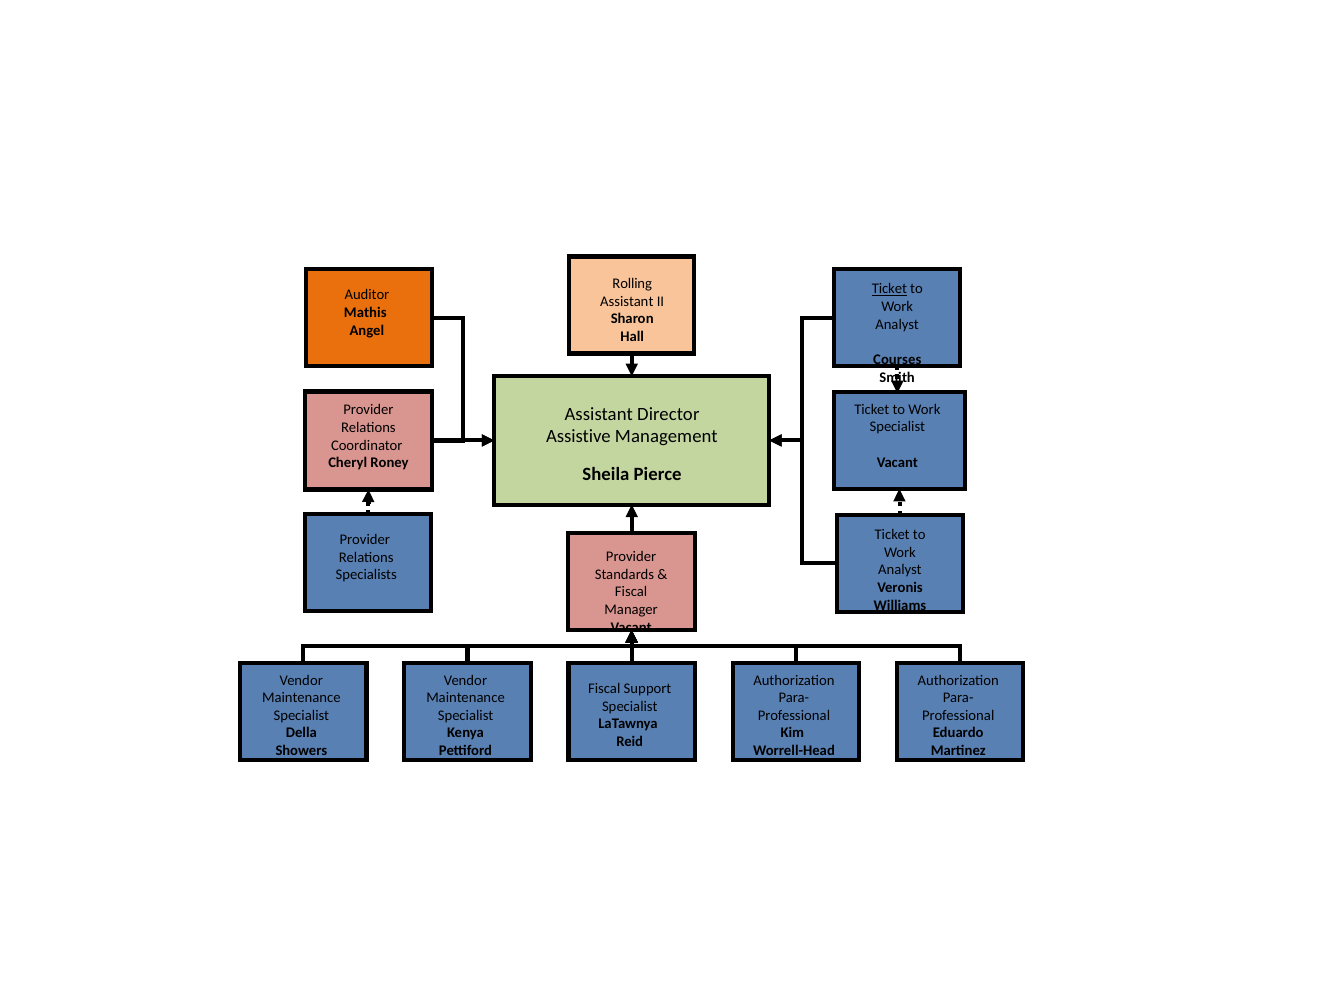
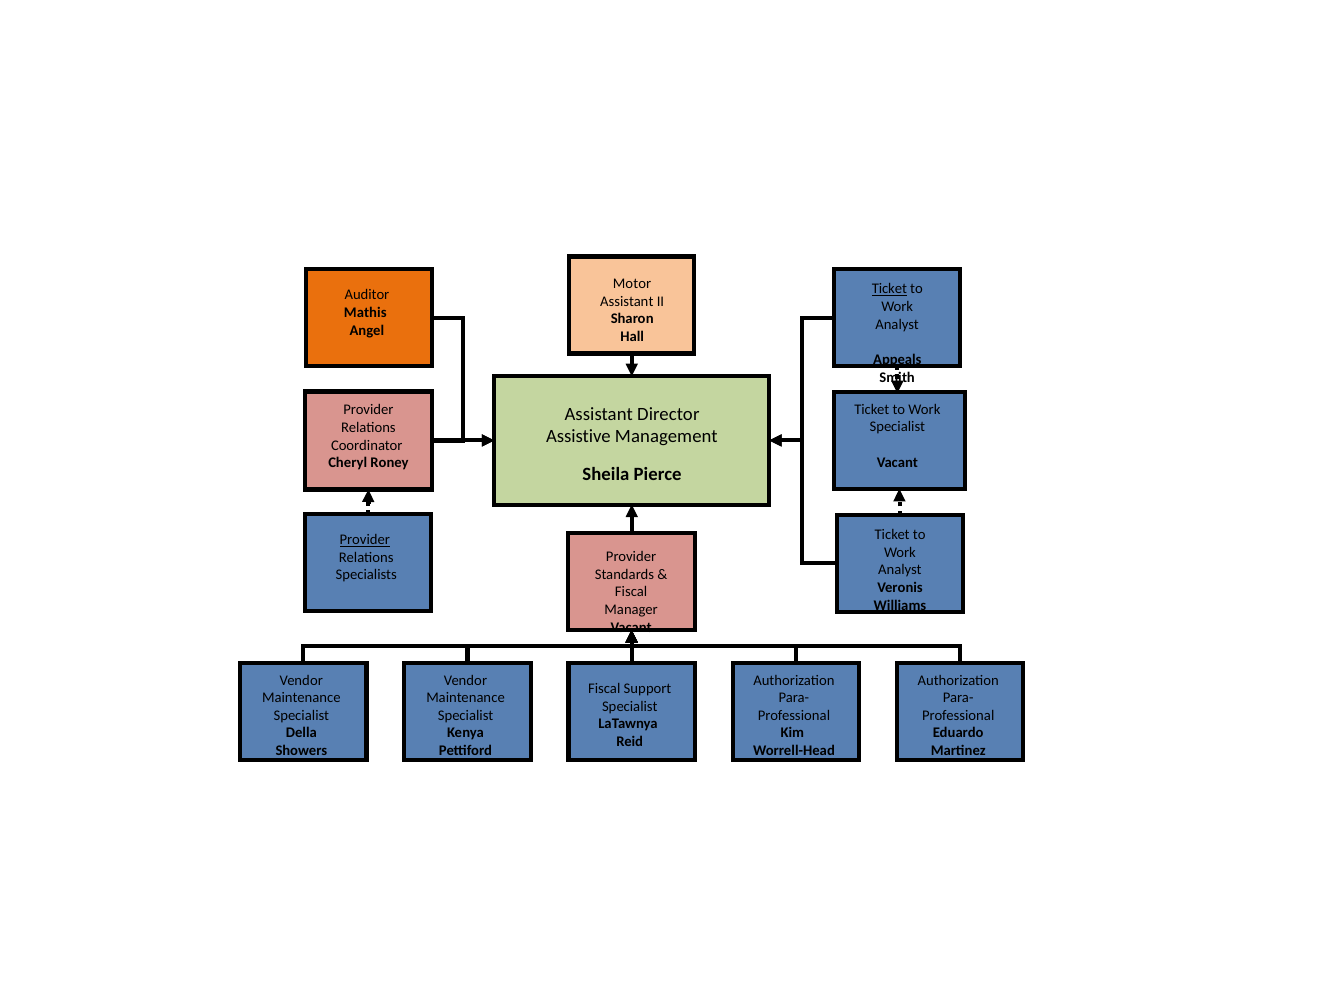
Rolling: Rolling -> Motor
Courses: Courses -> Appeals
Provider at (365, 540) underline: none -> present
